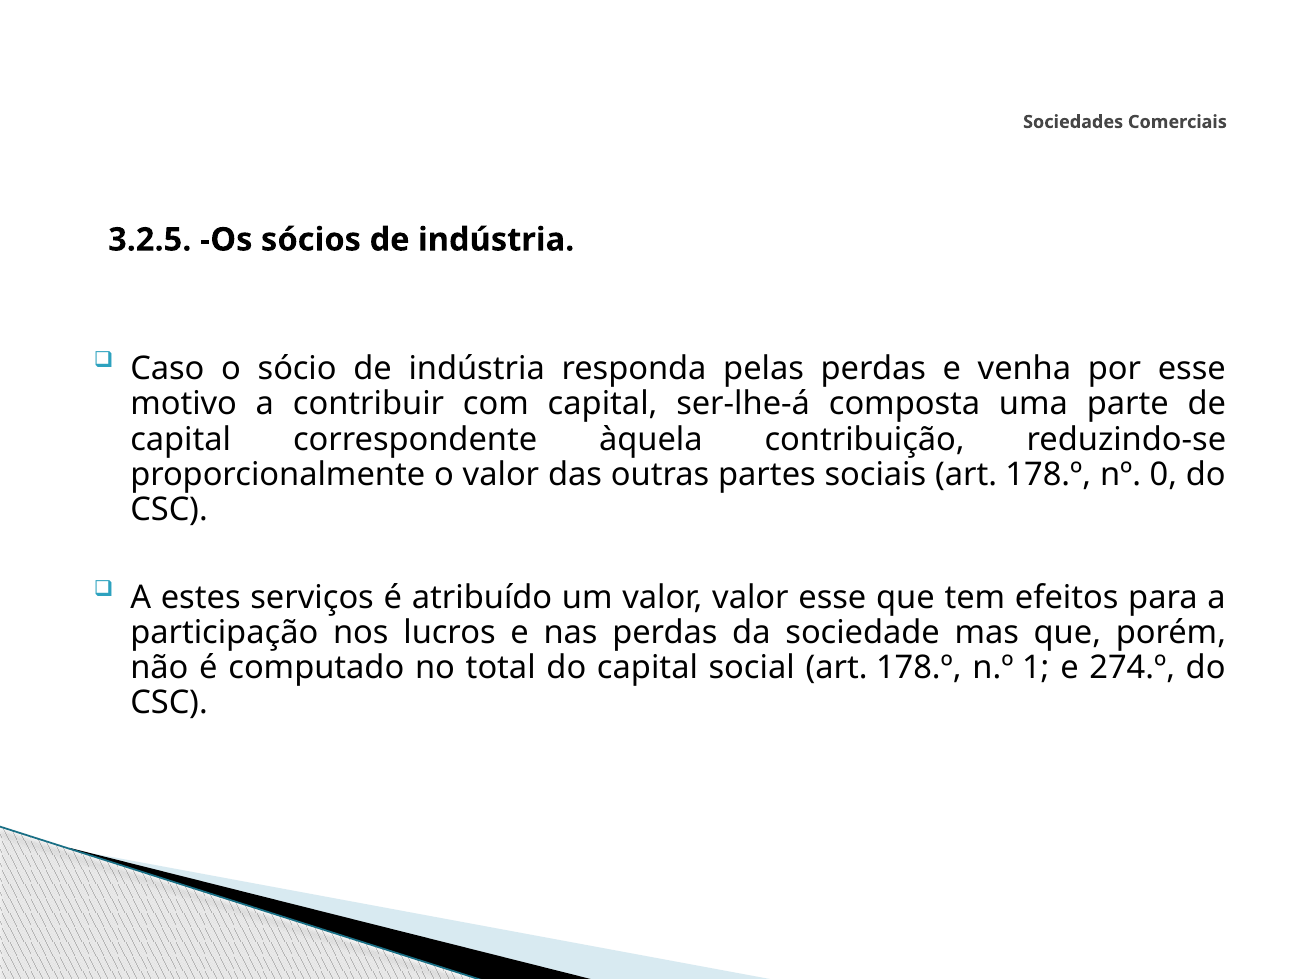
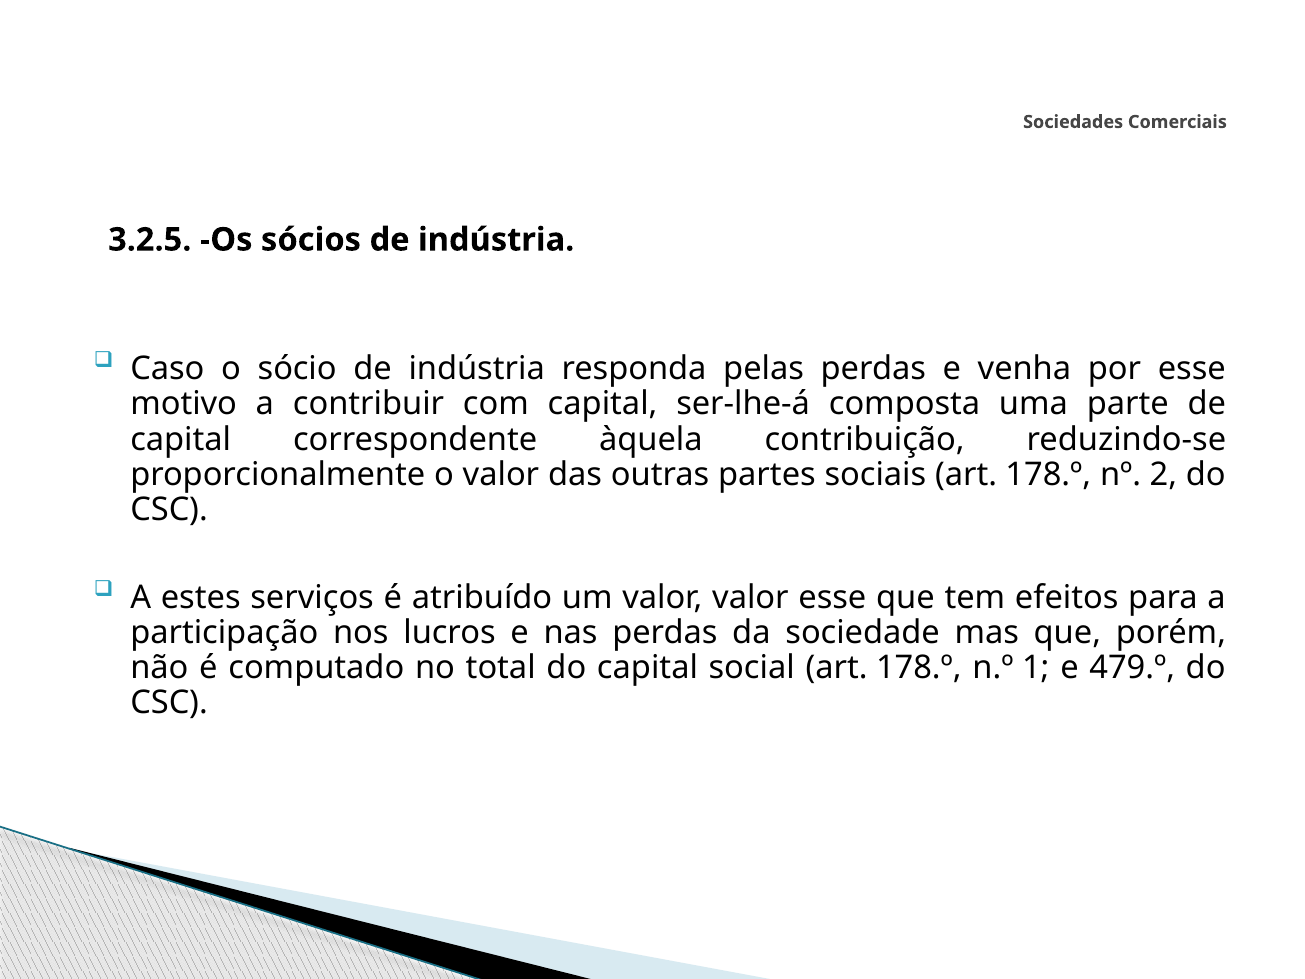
0: 0 -> 2
274.º: 274.º -> 479.º
